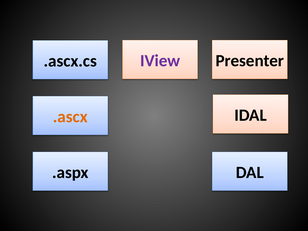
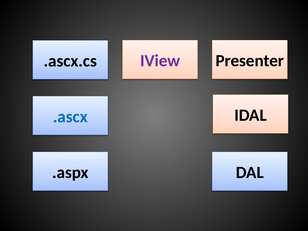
.ascx colour: orange -> blue
